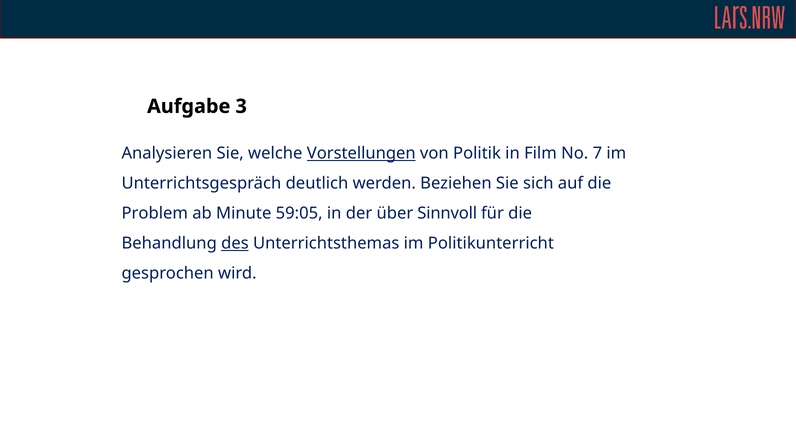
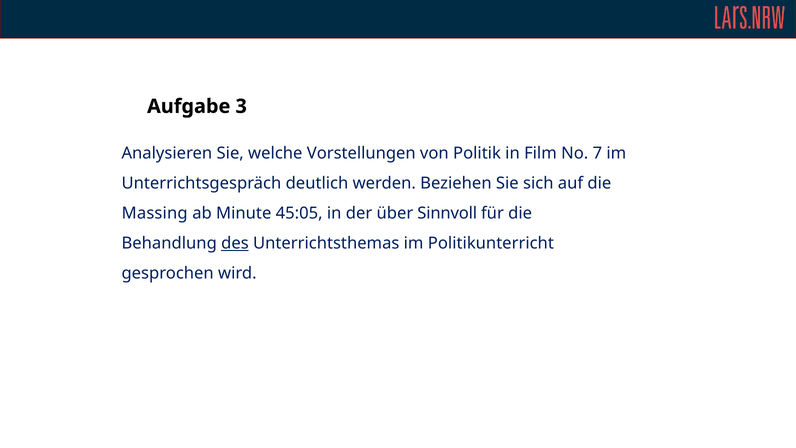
Vorstellungen underline: present -> none
Problem: Problem -> Massing
59:05: 59:05 -> 45:05
